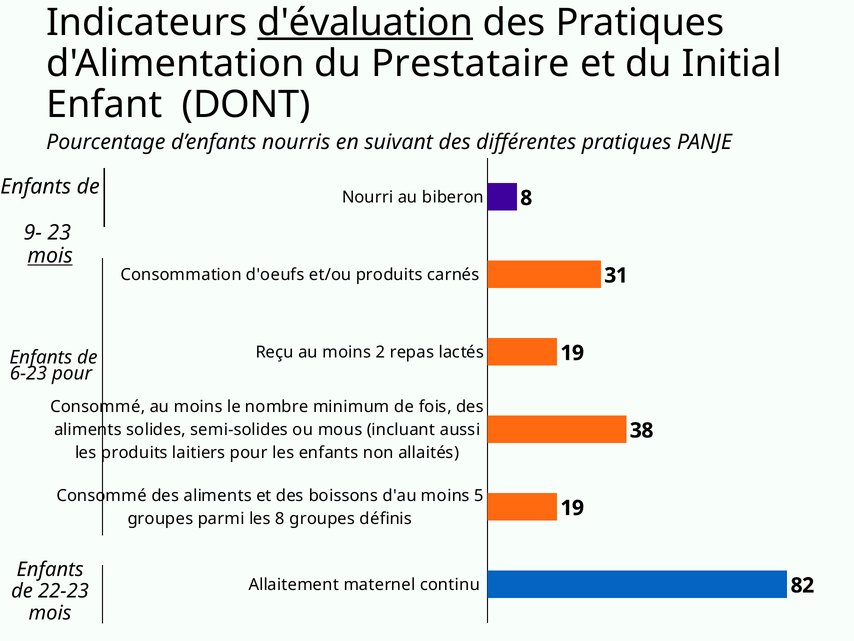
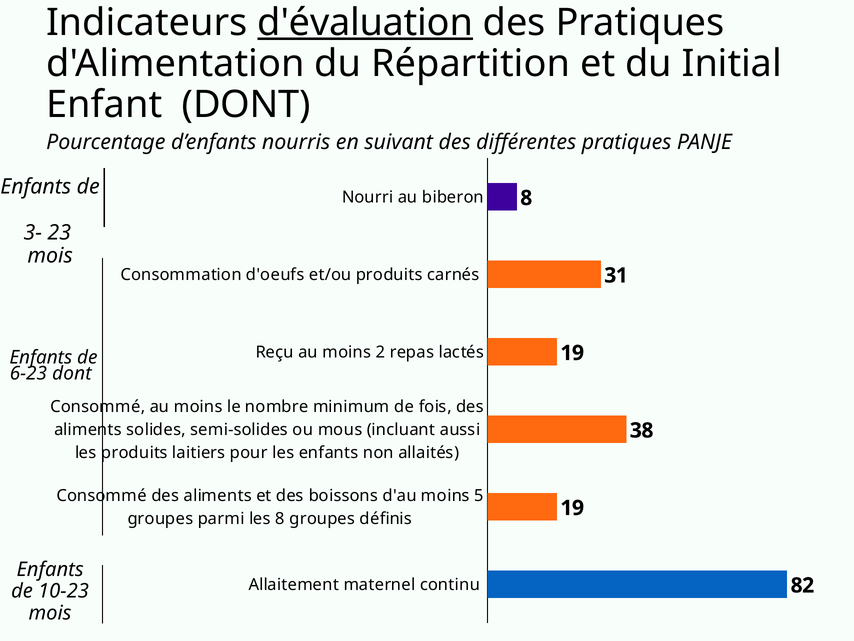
Prestataire: Prestataire -> Répartition
9-: 9- -> 3-
mois at (50, 256) underline: present -> none
6-23 pour: pour -> dont
22-23: 22-23 -> 10-23
